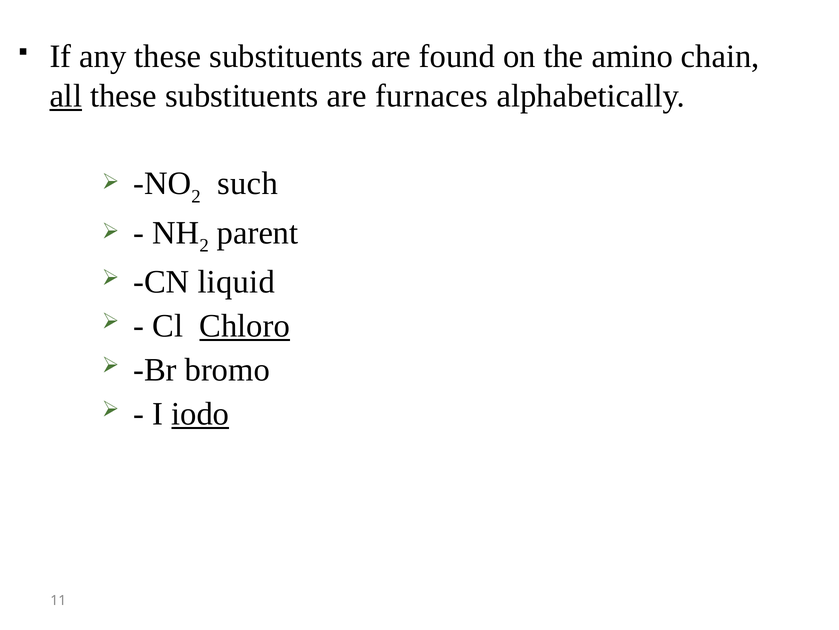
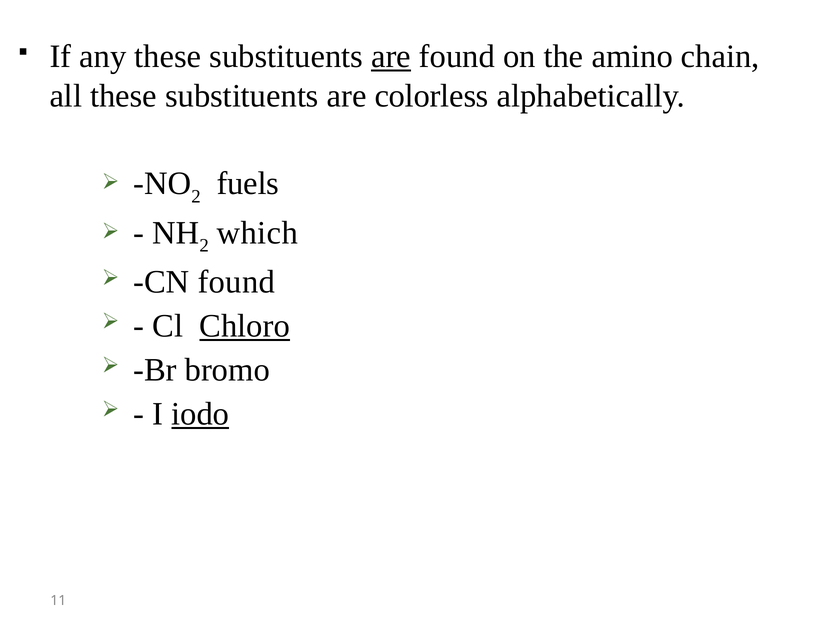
are at (391, 57) underline: none -> present
all underline: present -> none
furnaces: furnaces -> colorless
such: such -> fuels
parent: parent -> which
CN liquid: liquid -> found
